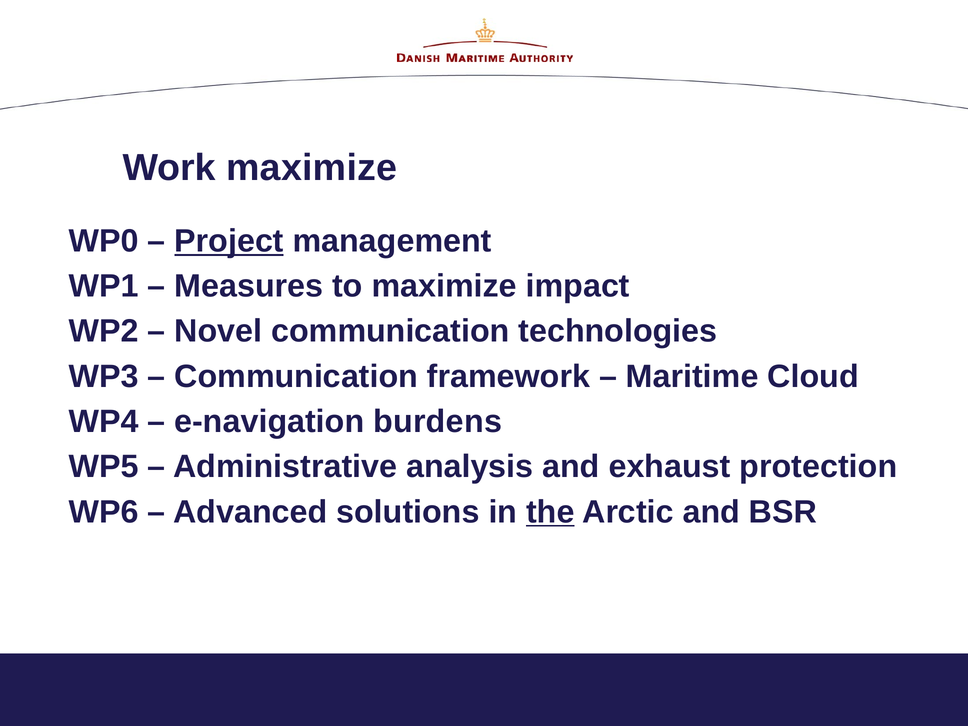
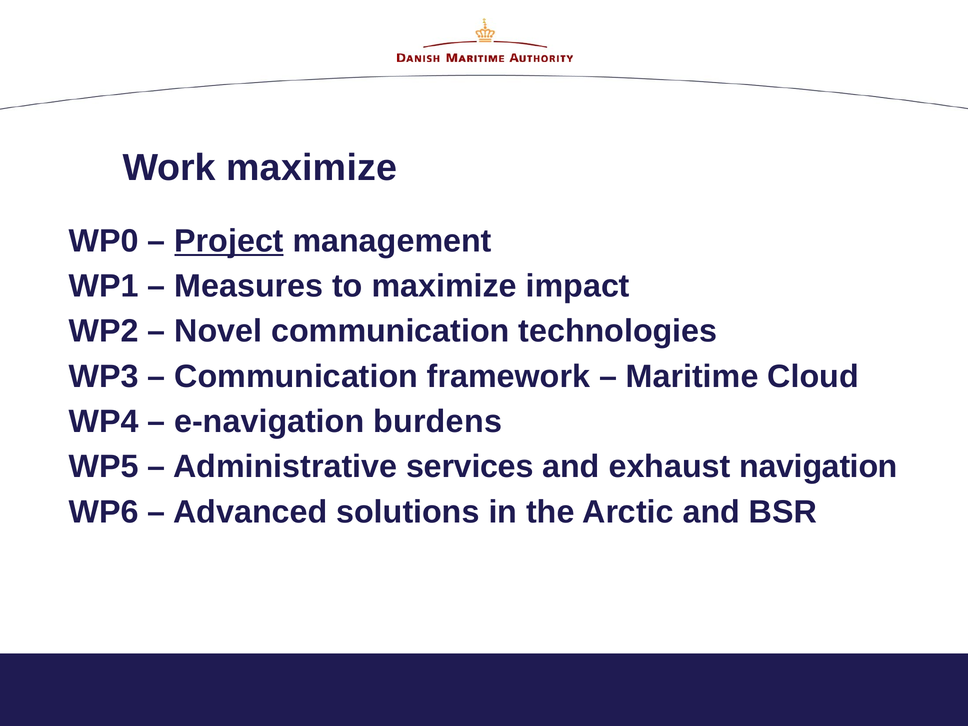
analysis: analysis -> services
protection: protection -> navigation
the underline: present -> none
